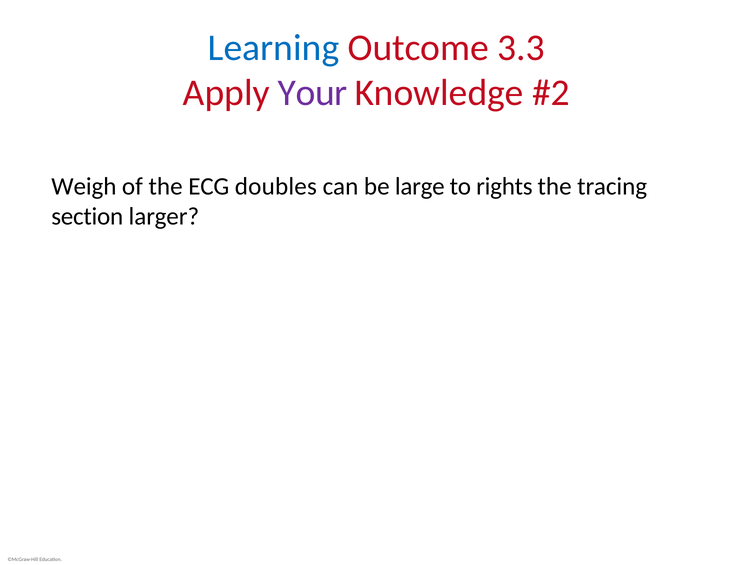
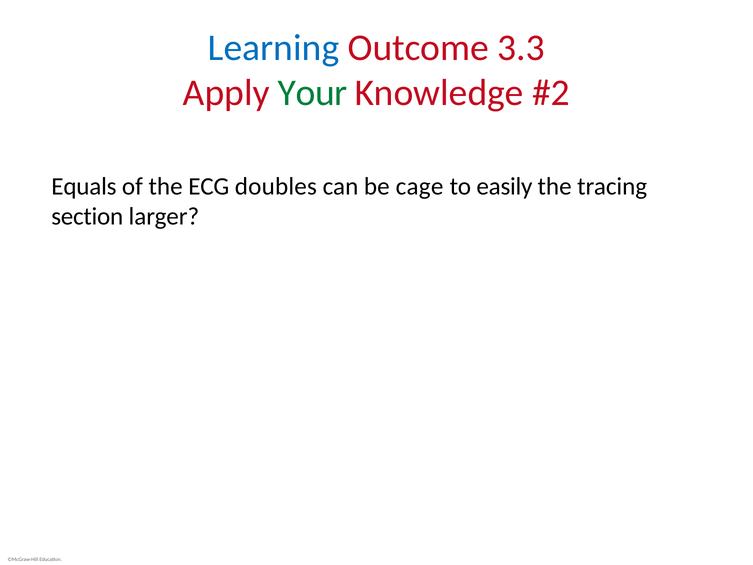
Your colour: purple -> green
Weigh: Weigh -> Equals
large: large -> cage
rights: rights -> easily
